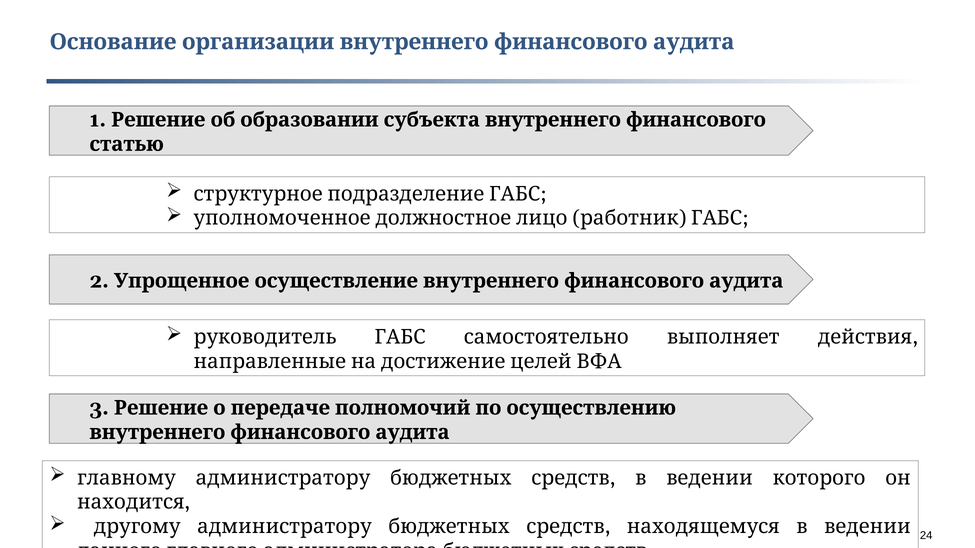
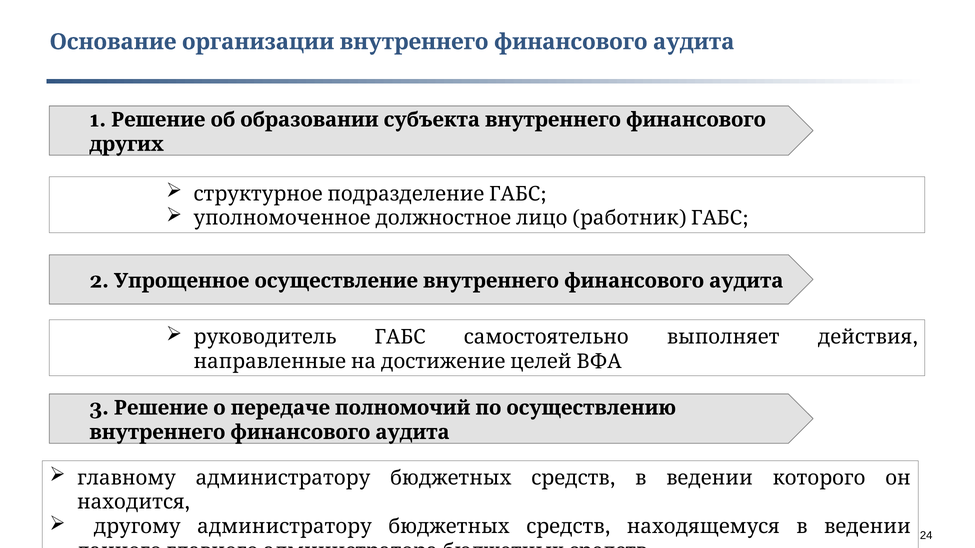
статью: статью -> других
